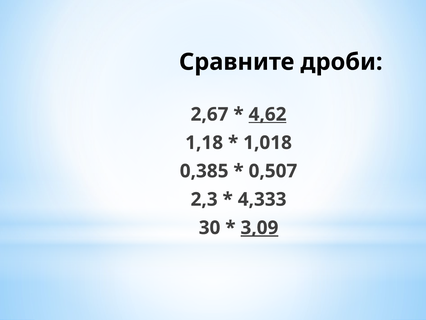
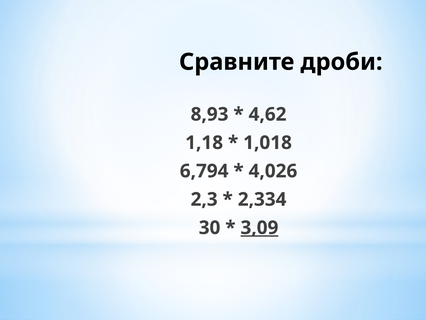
2,67: 2,67 -> 8,93
4,62 underline: present -> none
0,385: 0,385 -> 6,794
0,507: 0,507 -> 4,026
4,333: 4,333 -> 2,334
